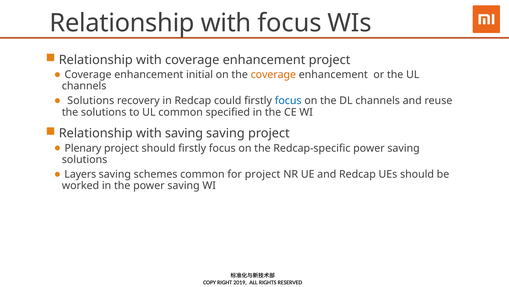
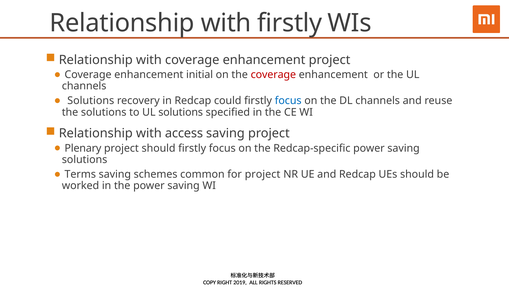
with focus: focus -> firstly
coverage at (273, 74) colour: orange -> red
UL common: common -> solutions
with saving: saving -> access
Layers: Layers -> Terms
